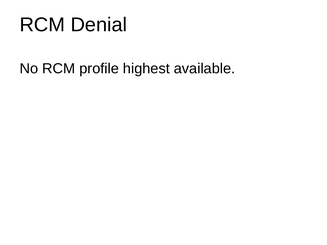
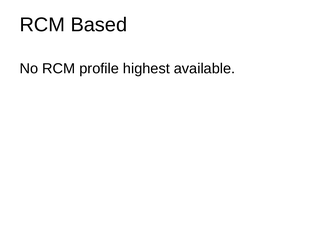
Denial: Denial -> Based
